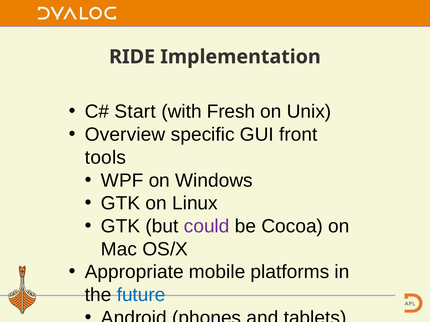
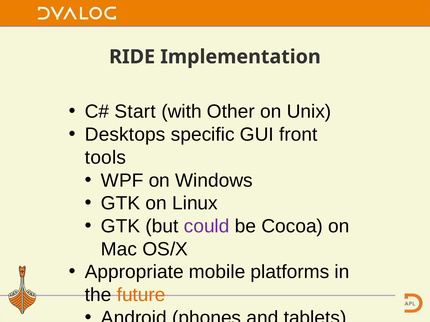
Fresh: Fresh -> Other
Overview: Overview -> Desktops
future colour: blue -> orange
